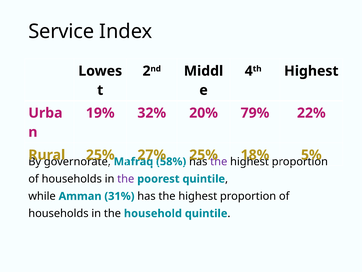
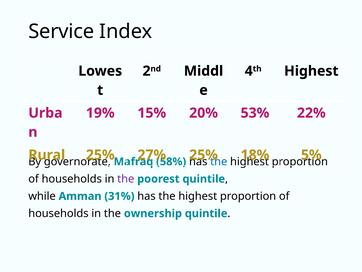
32%: 32% -> 15%
79%: 79% -> 53%
the at (219, 161) colour: purple -> blue
household: household -> ownership
